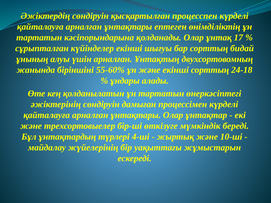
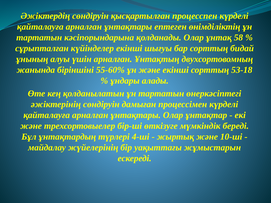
17: 17 -> 58
24-18: 24-18 -> 53-18
